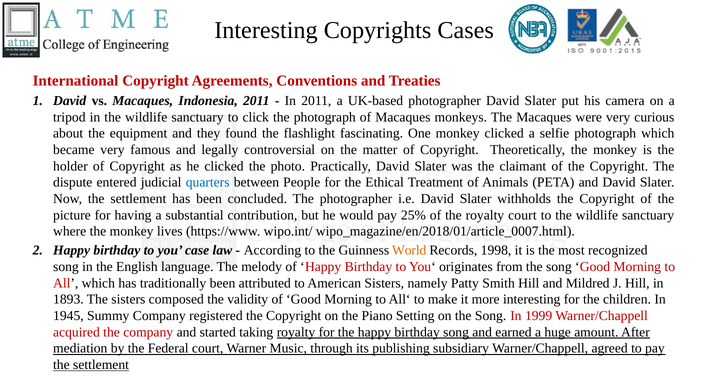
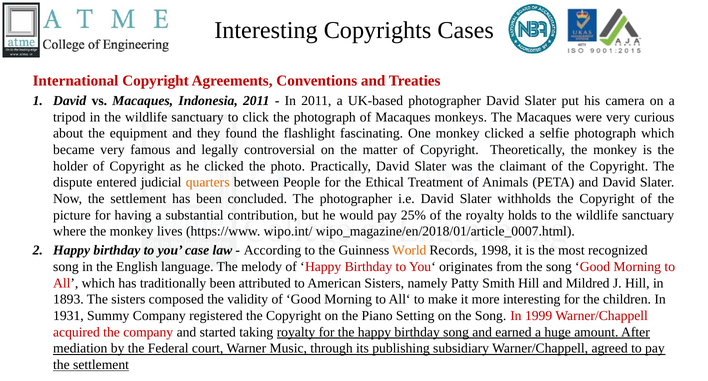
quarters colour: blue -> orange
royalty court: court -> holds
1945: 1945 -> 1931
